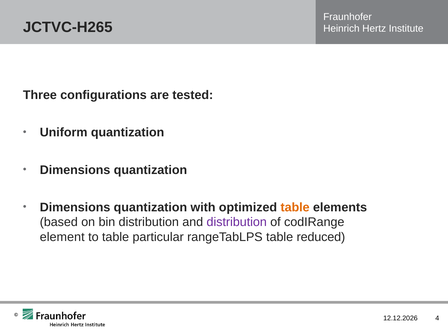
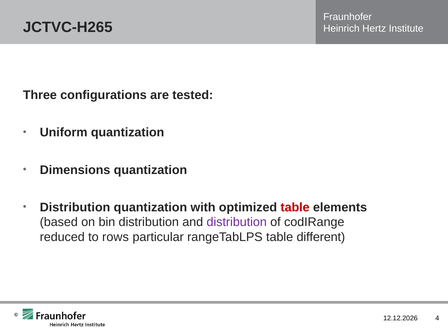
Dimensions at (75, 207): Dimensions -> Distribution
table at (295, 207) colour: orange -> red
element: element -> reduced
to table: table -> rows
reduced: reduced -> different
